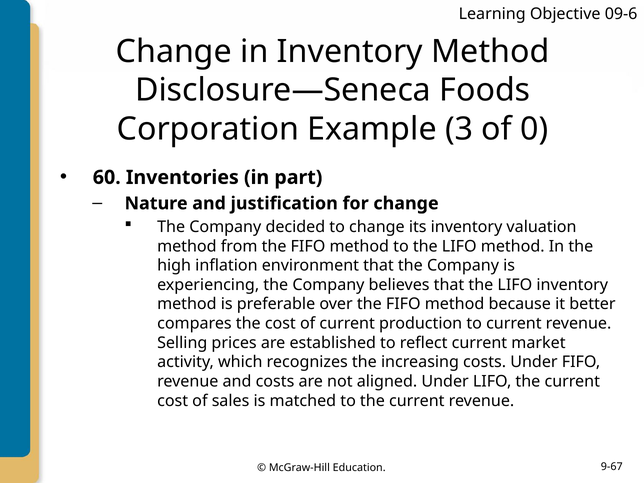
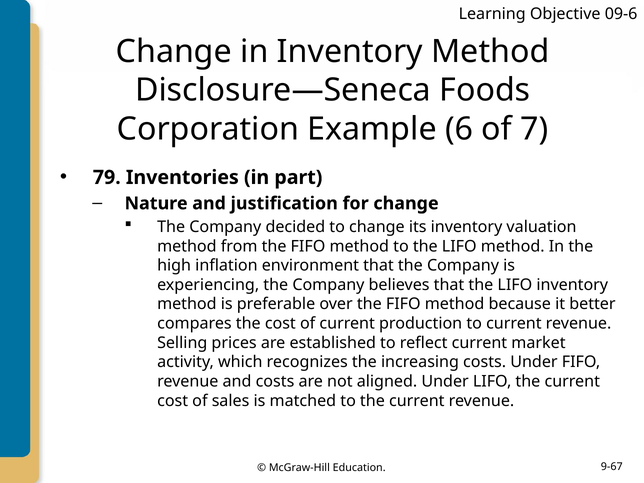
3: 3 -> 6
0: 0 -> 7
60: 60 -> 79
